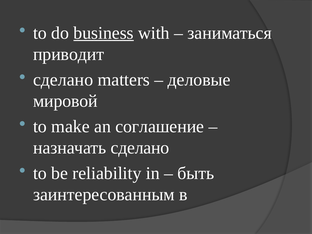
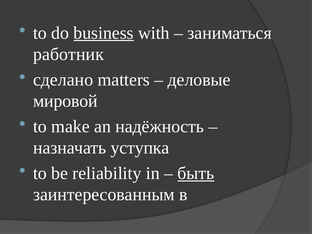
приводит: приводит -> работник
соглашение: соглашение -> надёжность
назначать сделано: сделано -> уступка
быть underline: none -> present
